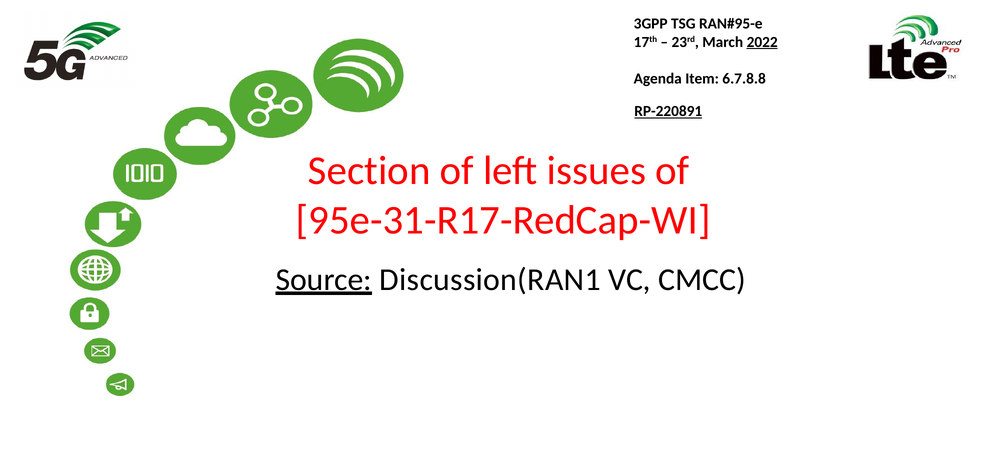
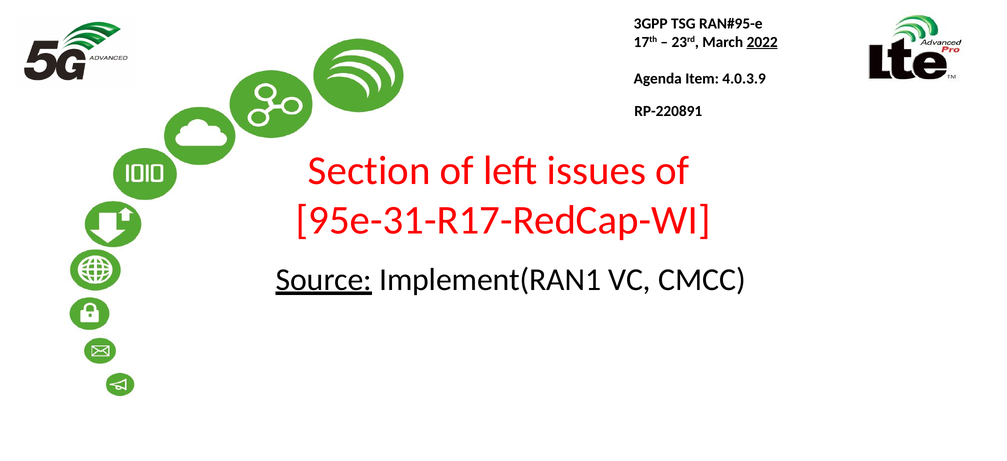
6.7.8.8: 6.7.8.8 -> 4.0.3.9
RP-220891 underline: present -> none
Discussion(RAN1: Discussion(RAN1 -> Implement(RAN1
